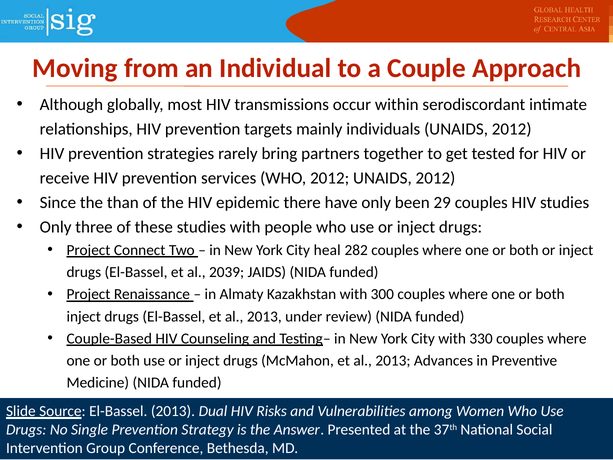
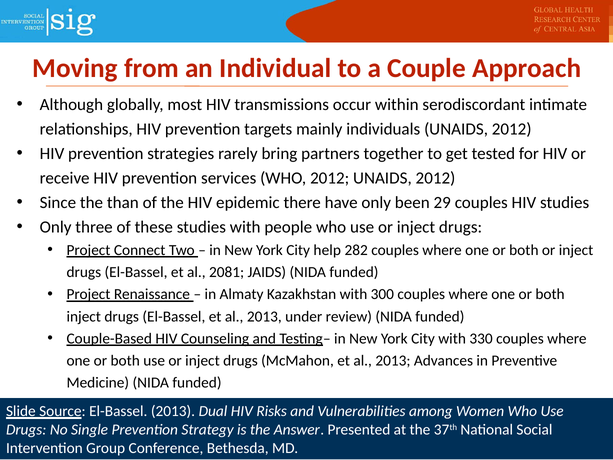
heal: heal -> help
2039: 2039 -> 2081
